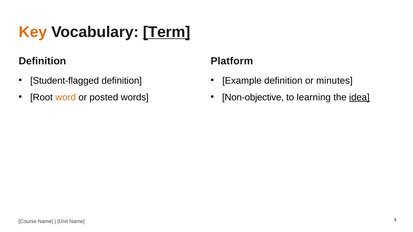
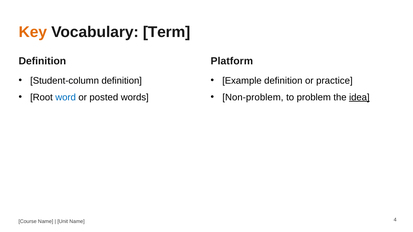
Term underline: present -> none
Student-flagged: Student-flagged -> Student-column
minutes: minutes -> practice
word colour: orange -> blue
Non-objective: Non-objective -> Non-problem
learning: learning -> problem
